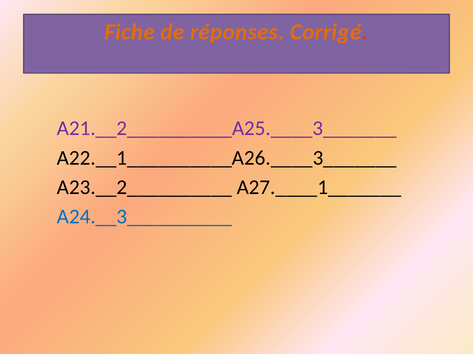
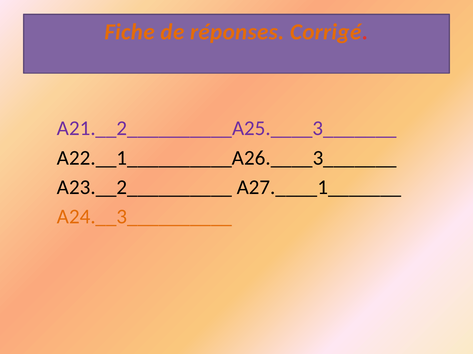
А24.__3__________ colour: blue -> orange
